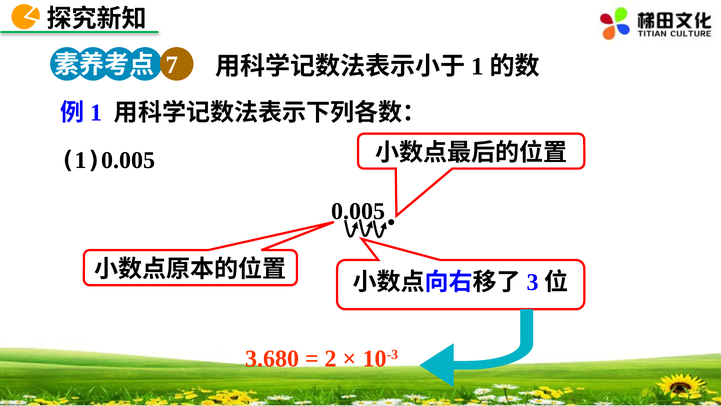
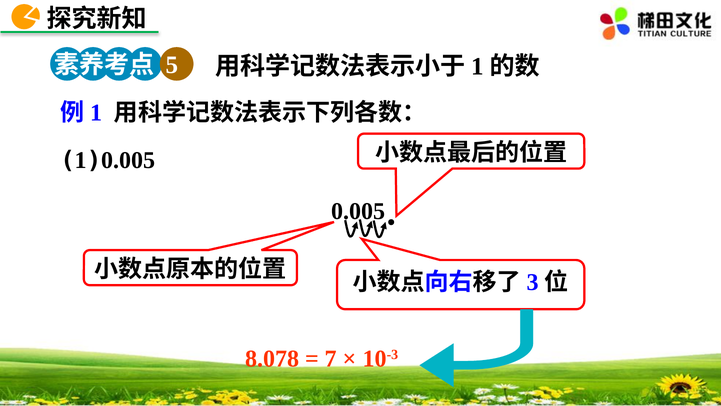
7: 7 -> 5
3.680: 3.680 -> 8.078
2: 2 -> 7
